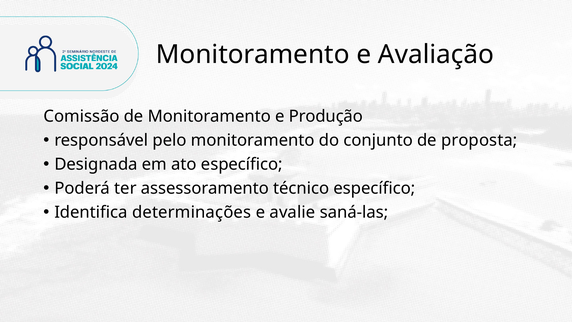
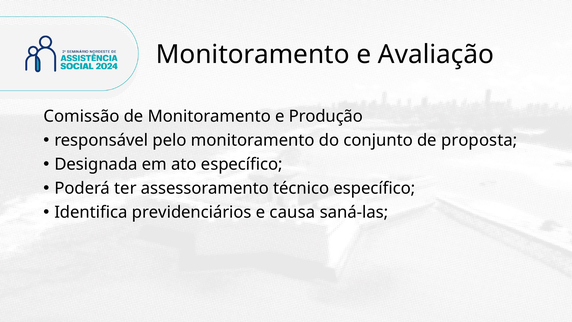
determinações: determinações -> previdenciários
avalie: avalie -> causa
